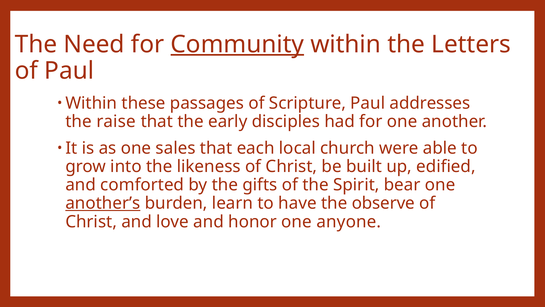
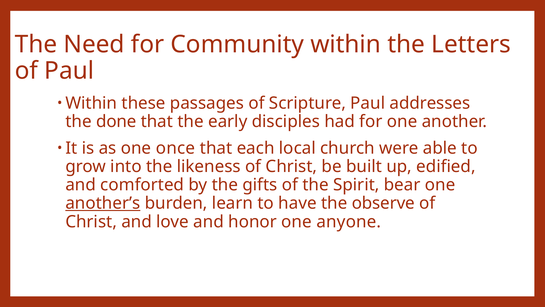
Community underline: present -> none
raise: raise -> done
sales: sales -> once
